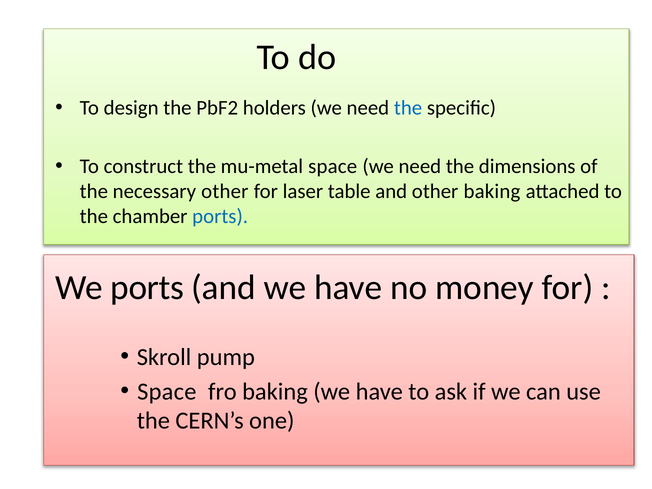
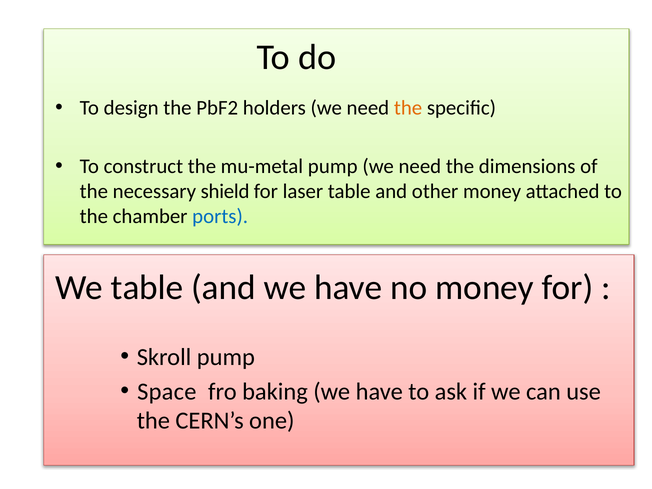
the at (408, 108) colour: blue -> orange
mu-metal space: space -> pump
necessary other: other -> shield
other baking: baking -> money
We ports: ports -> table
